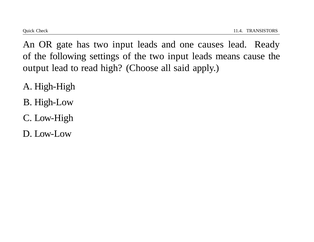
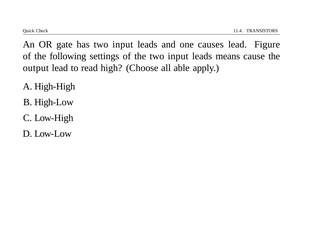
Ready: Ready -> Figure
said: said -> able
